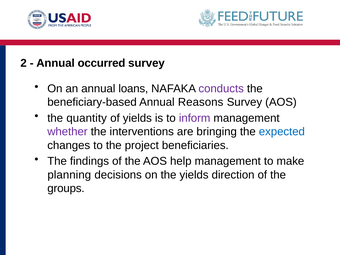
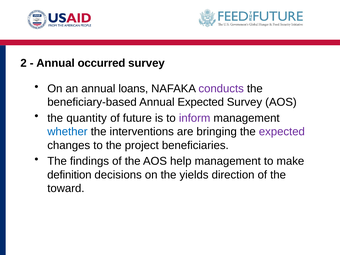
Annual Reasons: Reasons -> Expected
of yields: yields -> future
whether colour: purple -> blue
expected at (282, 132) colour: blue -> purple
planning: planning -> definition
groups: groups -> toward
